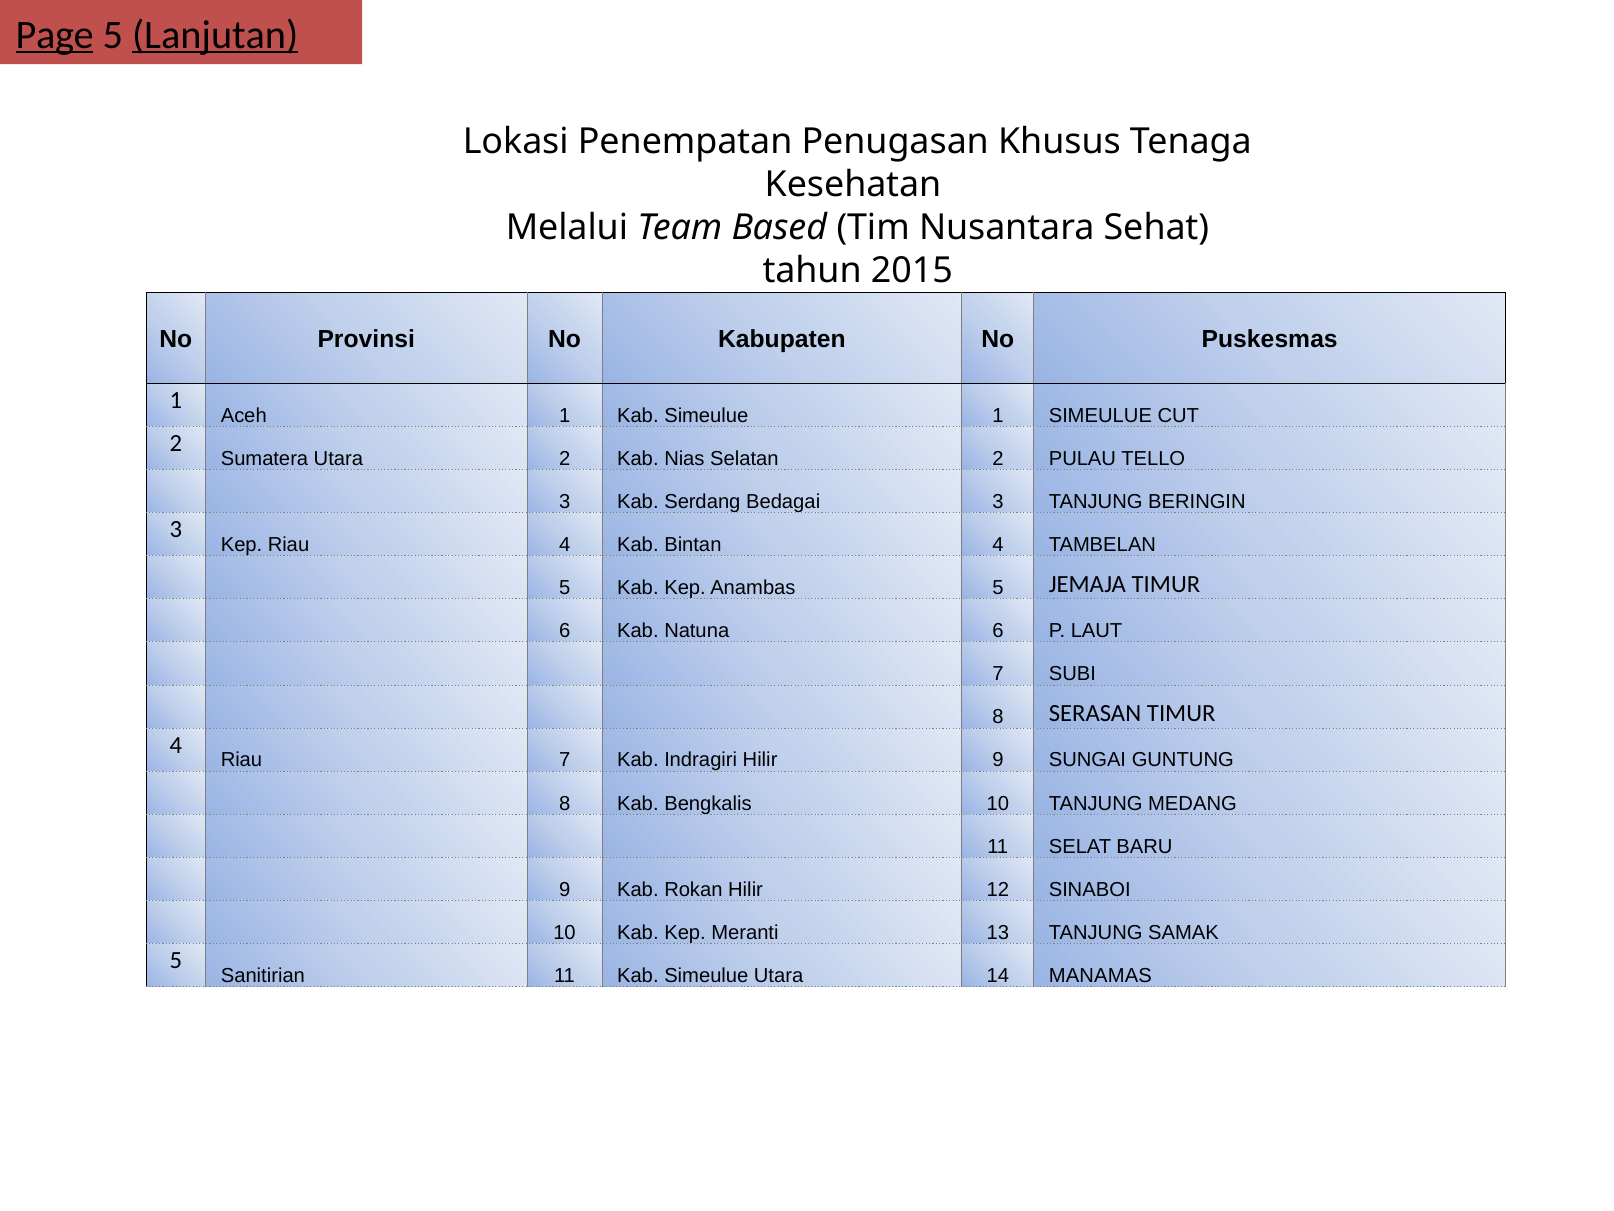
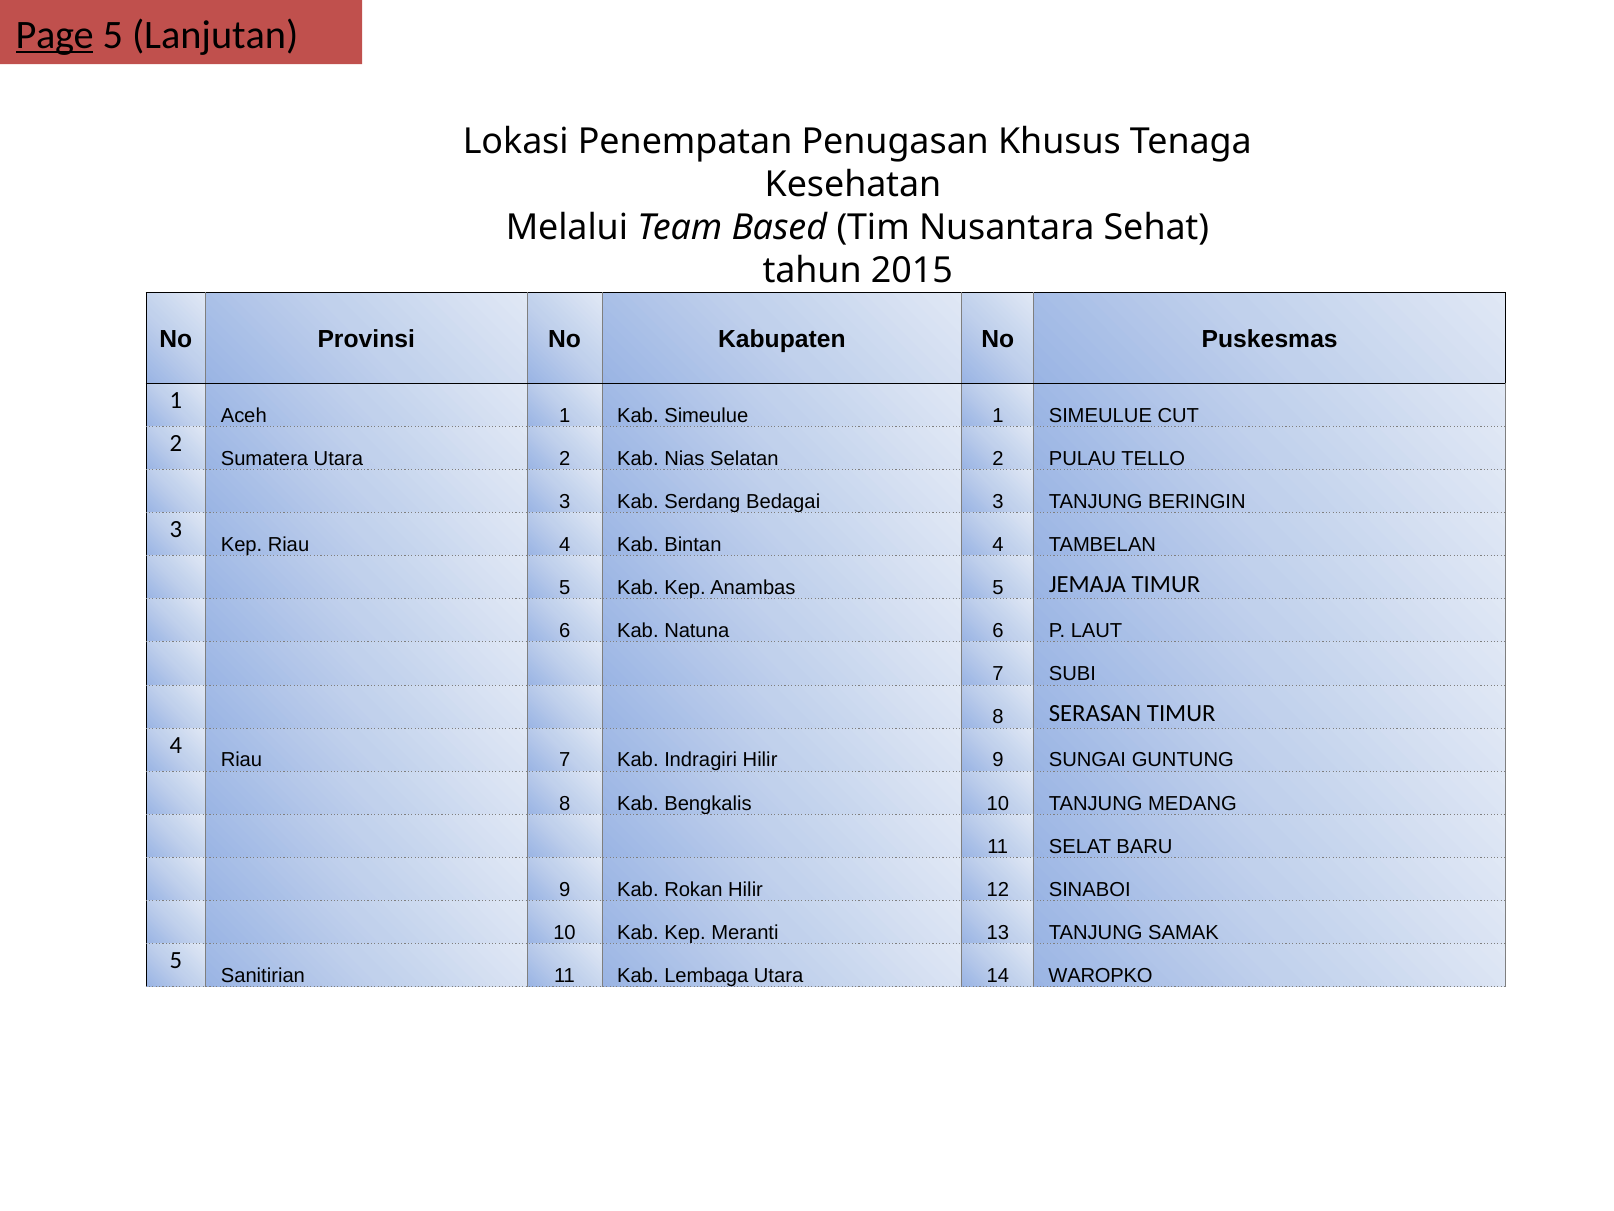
Lanjutan underline: present -> none
11 Kab Simeulue: Simeulue -> Lembaga
MANAMAS: MANAMAS -> WAROPKO
